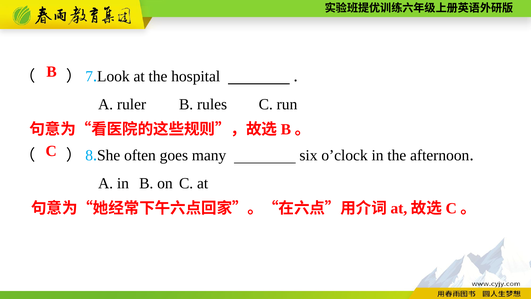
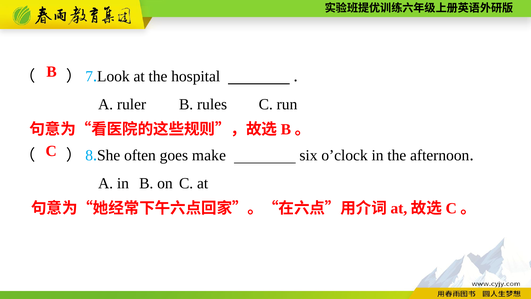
many: many -> make
